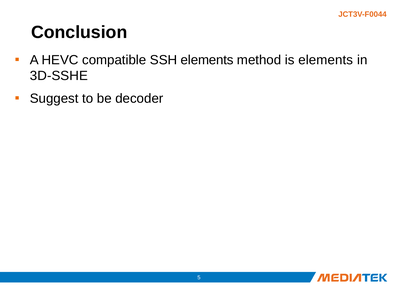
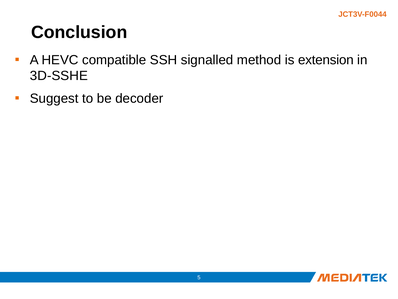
SSH elements: elements -> signalled
is elements: elements -> extension
